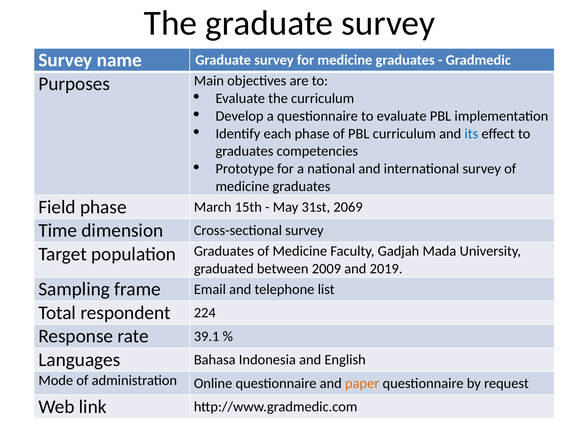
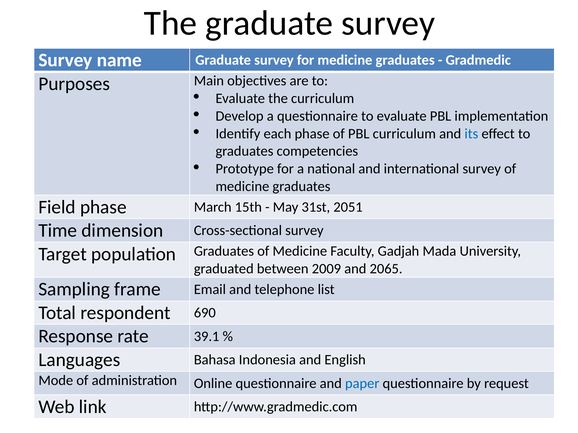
2069: 2069 -> 2051
2019: 2019 -> 2065
224: 224 -> 690
paper colour: orange -> blue
